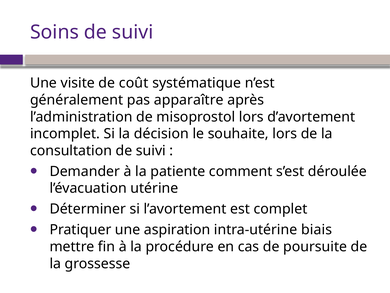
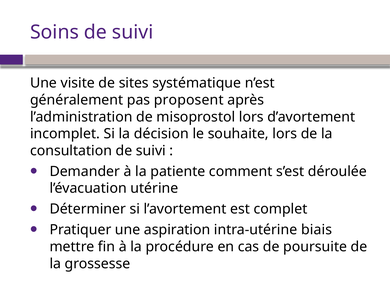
coût: coût -> sites
apparaître: apparaître -> proposent
